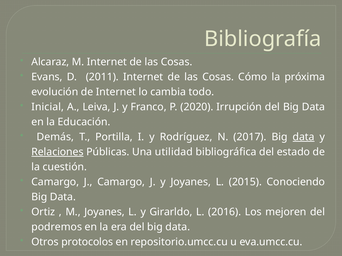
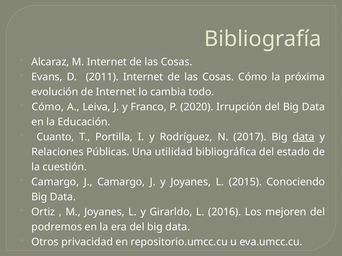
Inicial at (48, 107): Inicial -> Cómo
Demás: Demás -> Cuanto
Relaciones underline: present -> none
protocolos: protocolos -> privacidad
